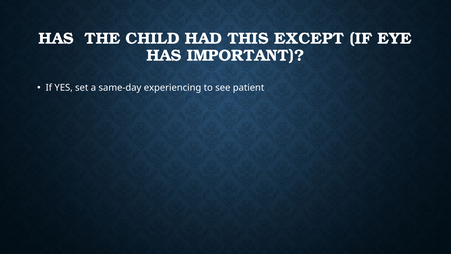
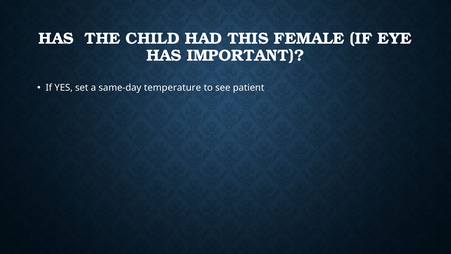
EXCEPT: EXCEPT -> FEMALE
experiencing: experiencing -> temperature
